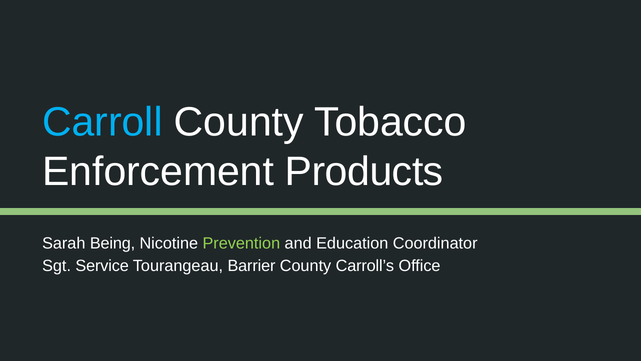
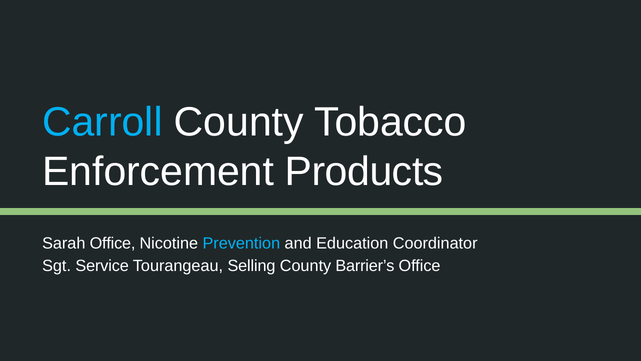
Sarah Being: Being -> Office
Prevention colour: light green -> light blue
Barrier: Barrier -> Selling
Carroll’s: Carroll’s -> Barrier’s
